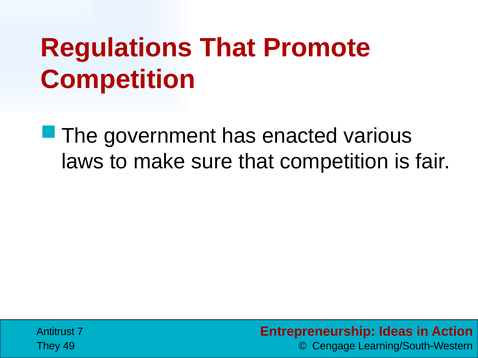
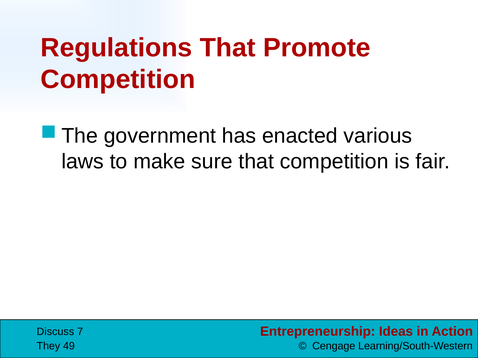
Antitrust: Antitrust -> Discuss
